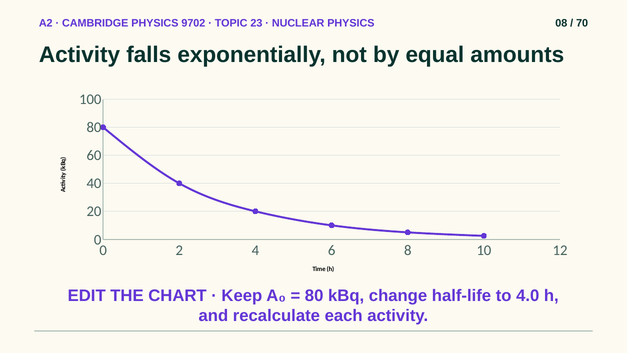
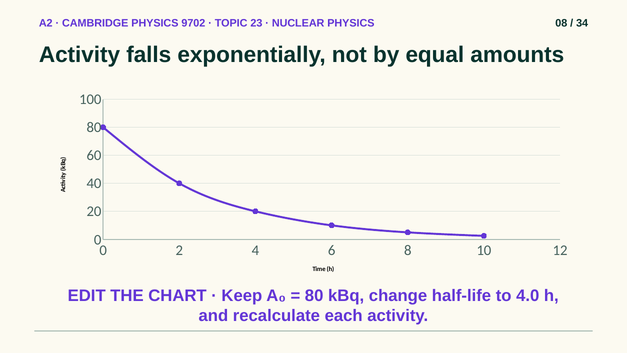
70: 70 -> 34
